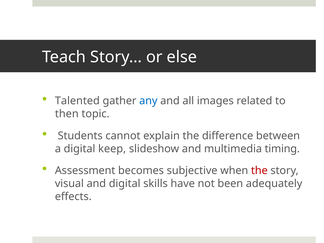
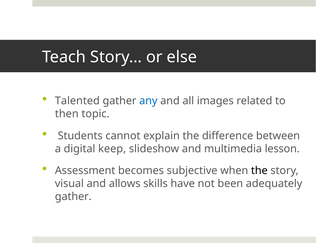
timing: timing -> lesson
the at (259, 171) colour: red -> black
and digital: digital -> allows
effects at (73, 197): effects -> gather
